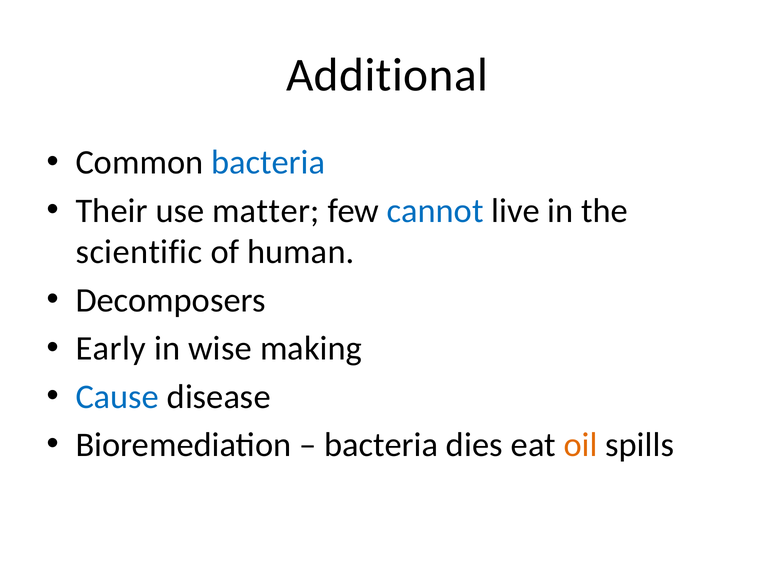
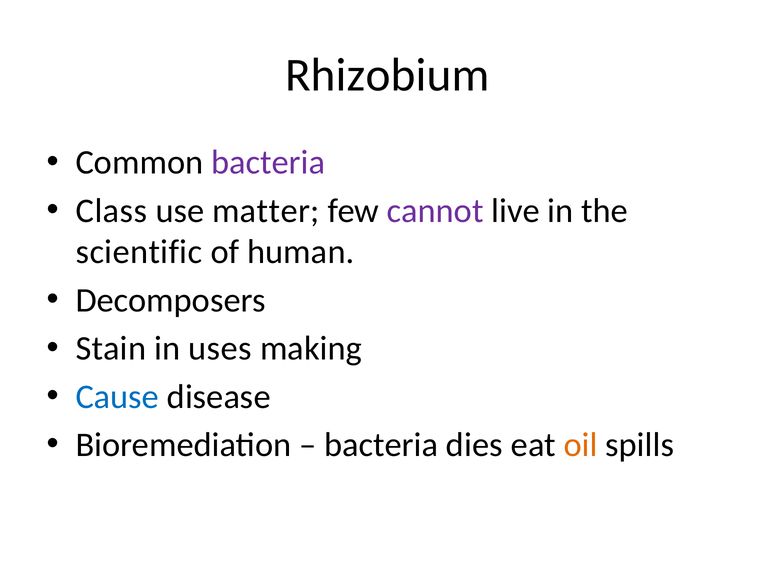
Additional: Additional -> Rhizobium
bacteria at (268, 163) colour: blue -> purple
Their: Their -> Class
cannot colour: blue -> purple
Early: Early -> Stain
wise: wise -> uses
